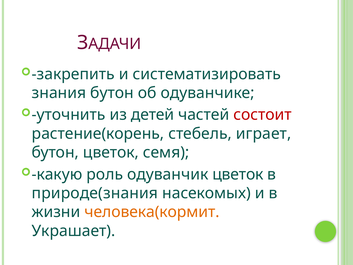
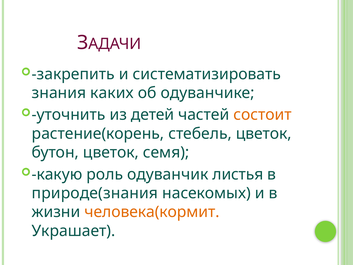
знания бутон: бутон -> каких
состоит colour: red -> orange
стебель играет: играет -> цветок
одуванчик цветок: цветок -> листья
